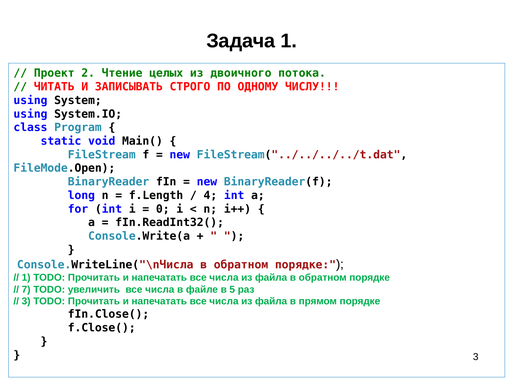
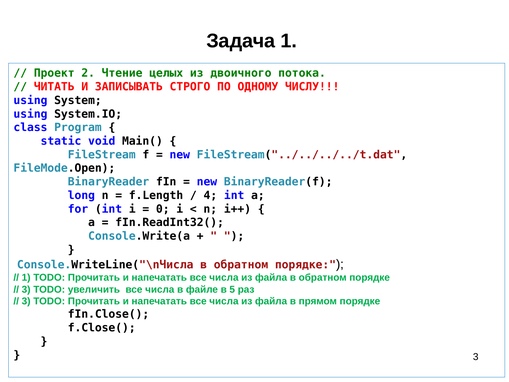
7 at (26, 289): 7 -> 3
